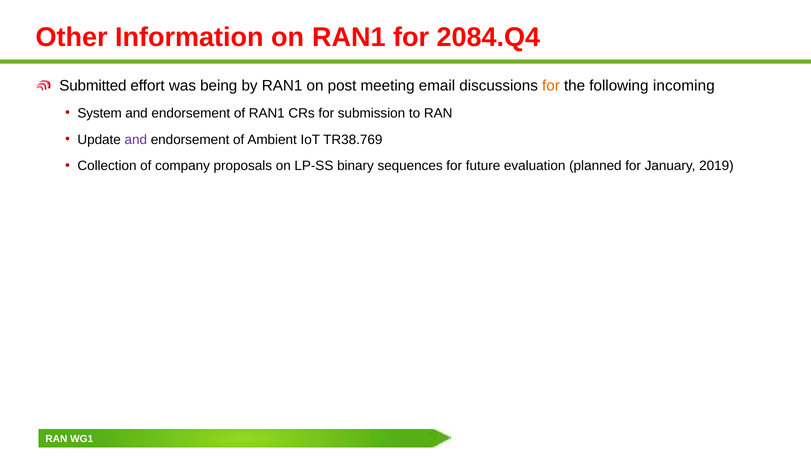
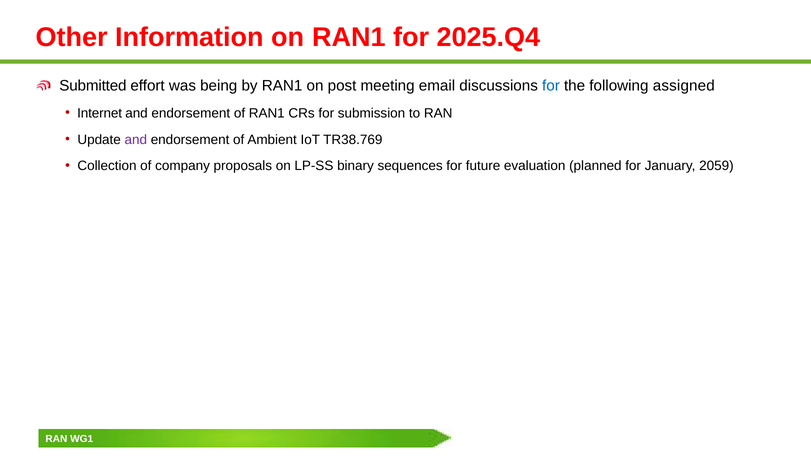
2084.Q4: 2084.Q4 -> 2025.Q4
for at (551, 86) colour: orange -> blue
incoming: incoming -> assigned
System: System -> Internet
2019: 2019 -> 2059
